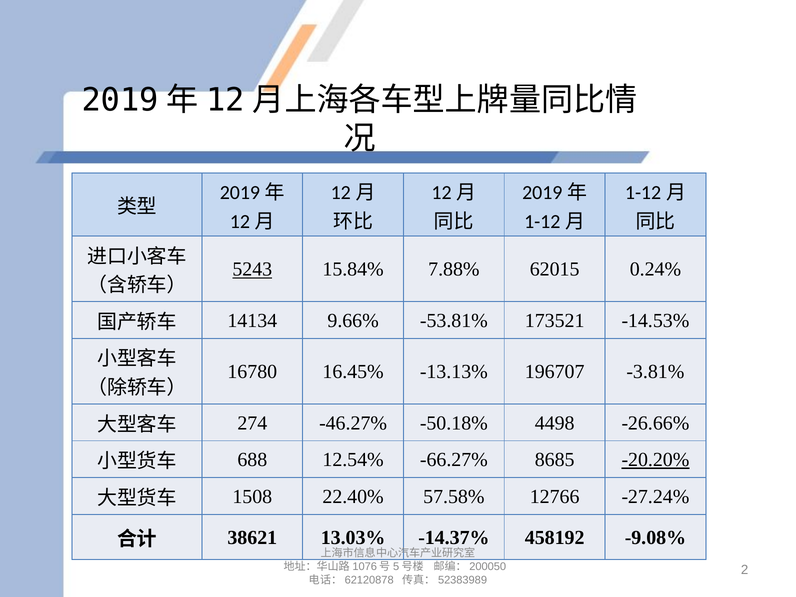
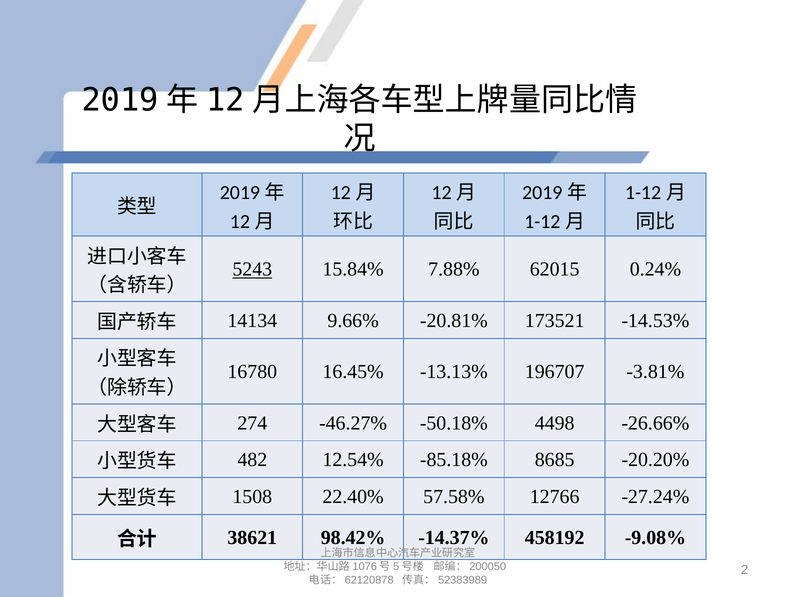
-53.81%: -53.81% -> -20.81%
688: 688 -> 482
-66.27%: -66.27% -> -85.18%
-20.20% underline: present -> none
13.03%: 13.03% -> 98.42%
